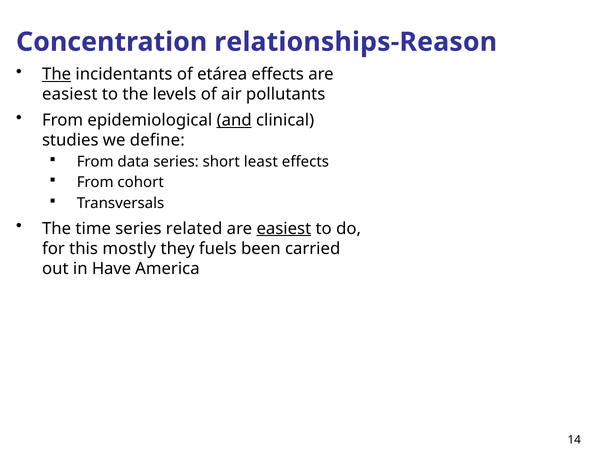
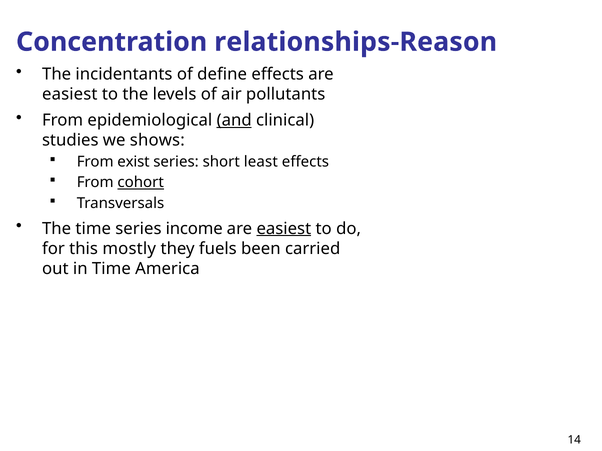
The at (57, 74) underline: present -> none
etárea: etárea -> define
define: define -> shows
data: data -> exist
cohort underline: none -> present
related: related -> income
in Have: Have -> Time
